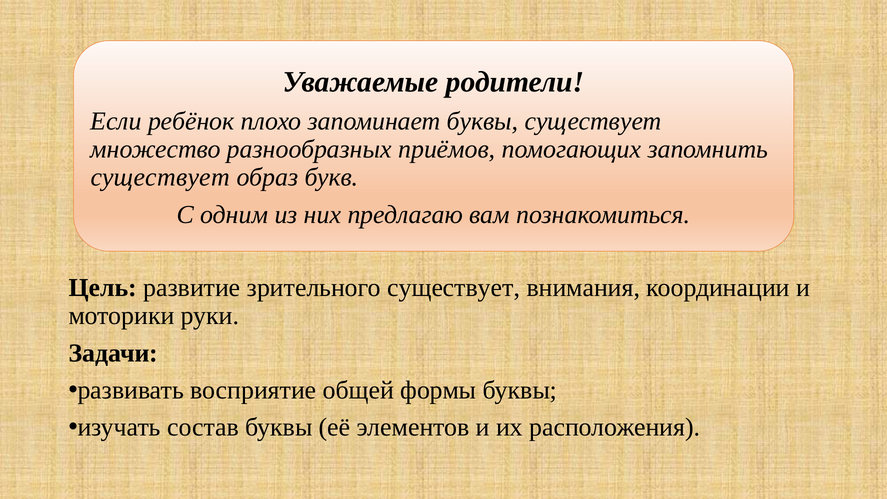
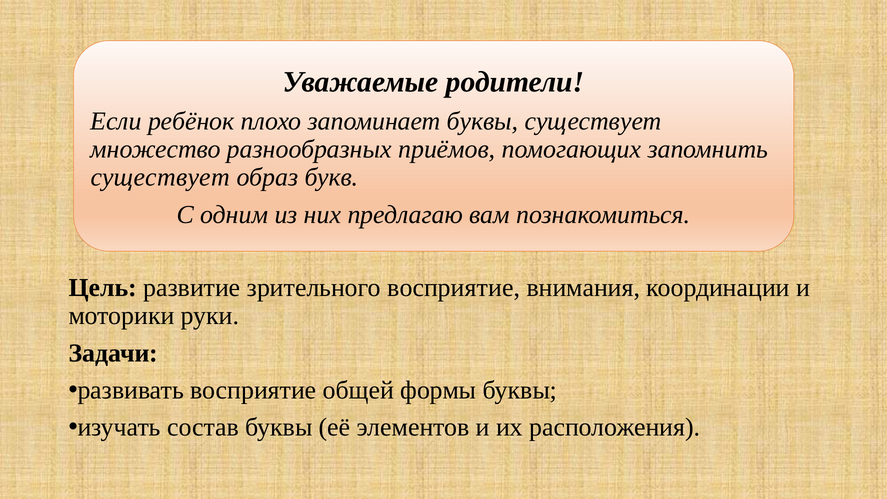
зрительного существует: существует -> восприятие
